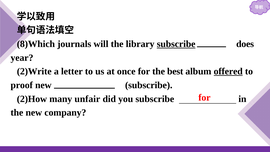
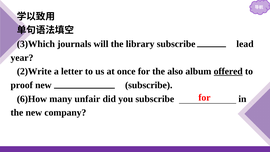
8)Which: 8)Which -> 3)Which
subscribe at (176, 44) underline: present -> none
does: does -> lead
best: best -> also
2)How: 2)How -> 6)How
